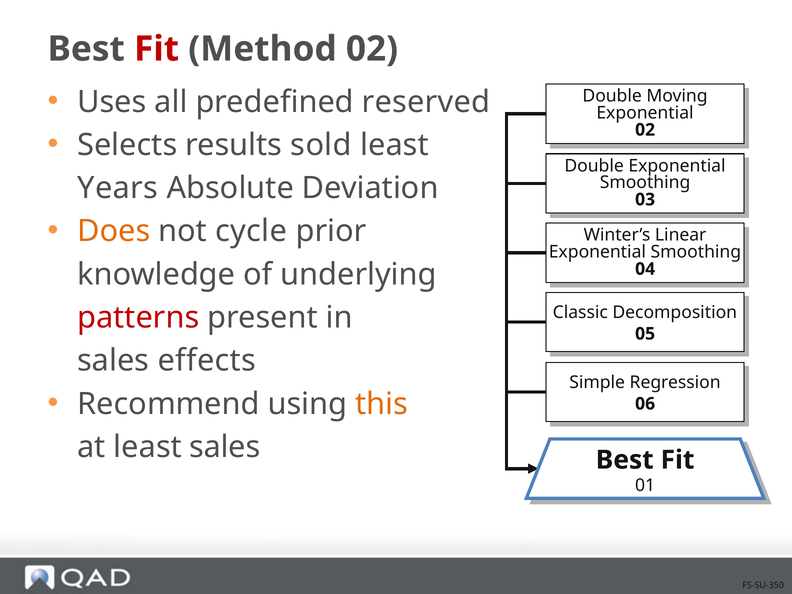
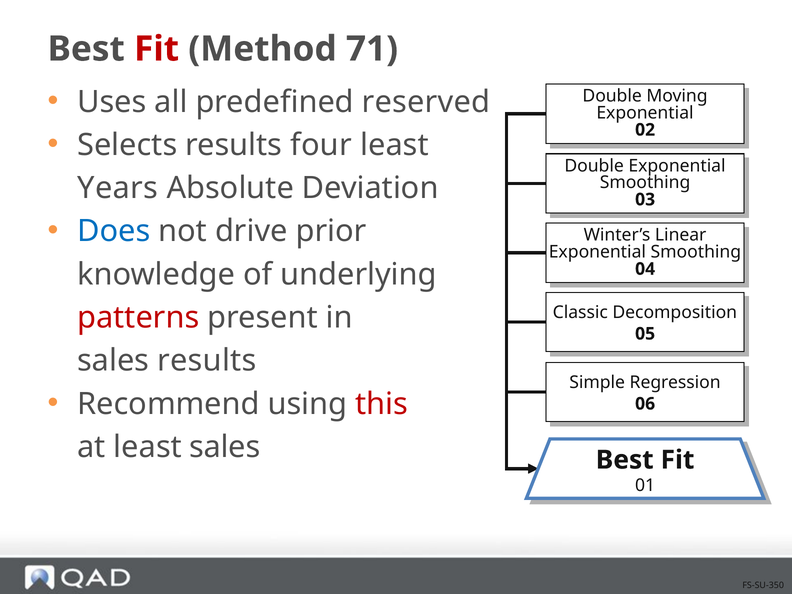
Method 02: 02 -> 71
sold: sold -> four
Does colour: orange -> blue
cycle: cycle -> drive
sales effects: effects -> results
this colour: orange -> red
